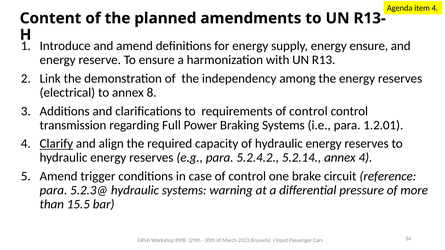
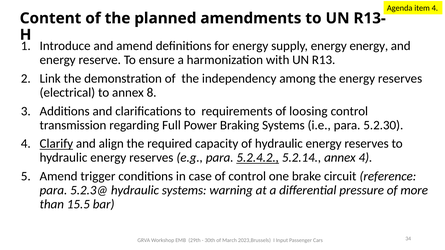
energy ensure: ensure -> energy
requirements of control: control -> loosing
1.2.01: 1.2.01 -> 5.2.30
5.2.4.2 underline: none -> present
